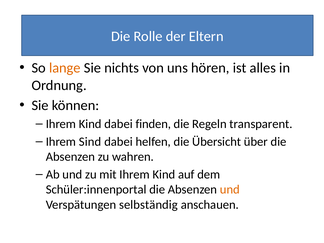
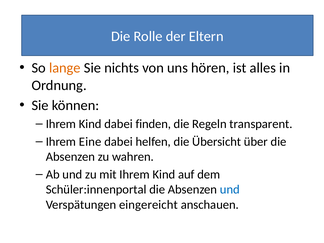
Sind: Sind -> Eine
und at (230, 190) colour: orange -> blue
selbständig: selbständig -> eingereicht
